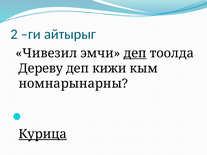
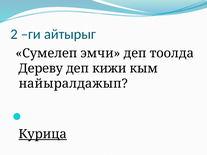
Чивезил: Чивезил -> Сумелеп
деп at (135, 53) underline: present -> none
номнарынарны: номнарынарны -> найыралдажып
